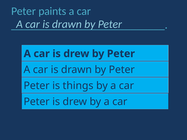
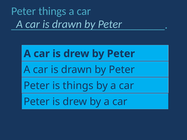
Peter paints: paints -> things
